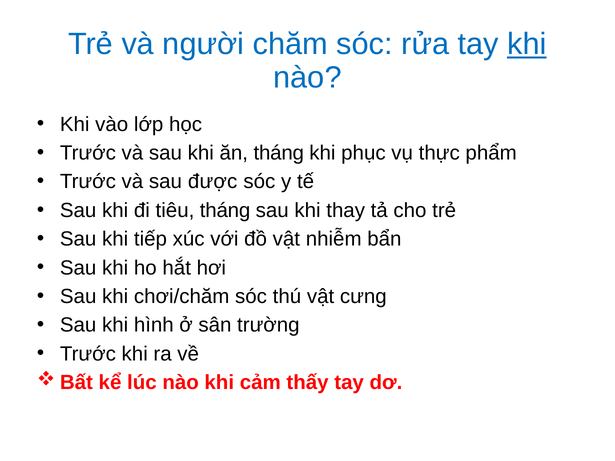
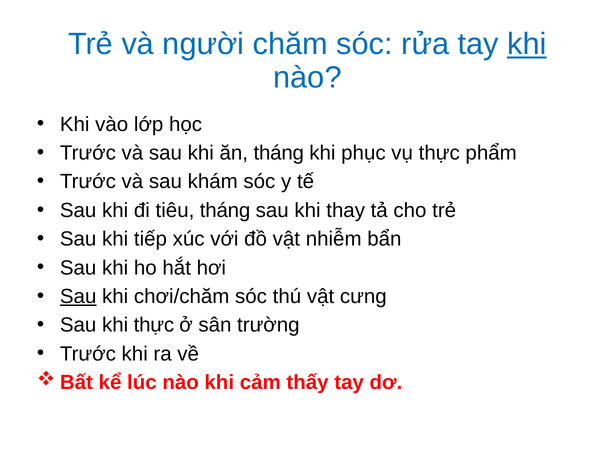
được: được -> khám
Sau at (78, 297) underline: none -> present
khi hình: hình -> thực
